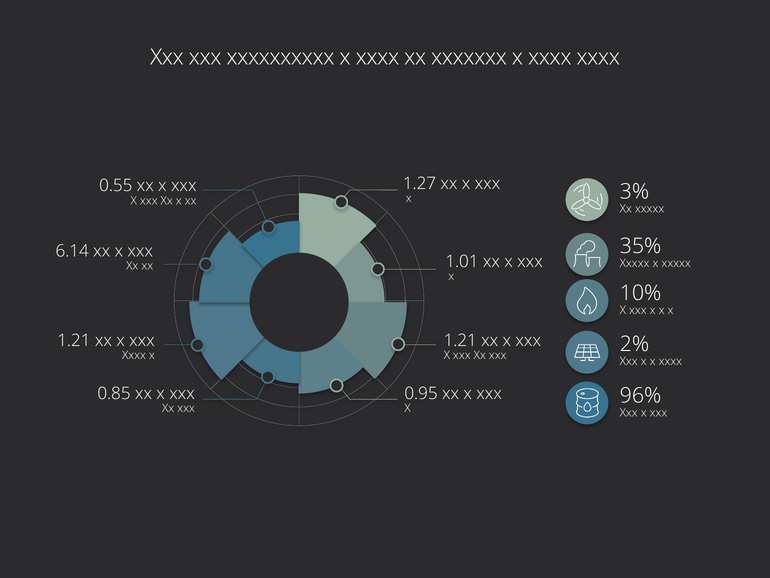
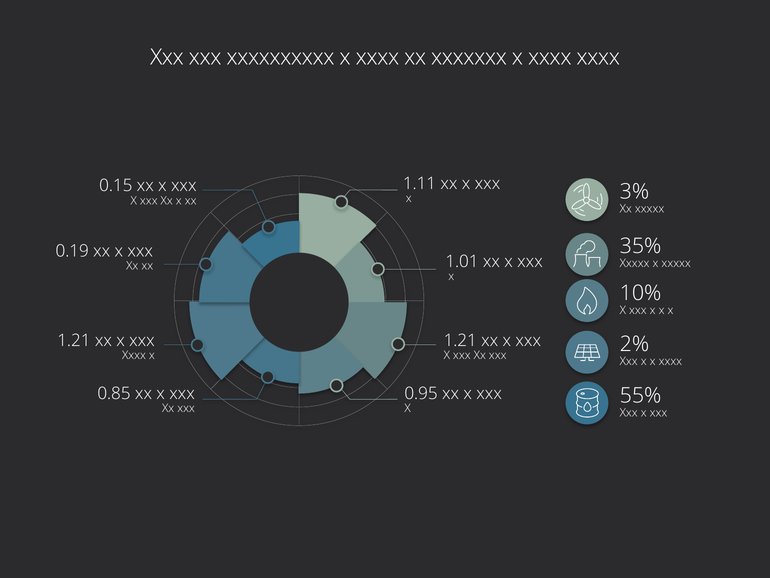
1.27: 1.27 -> 1.11
0.55: 0.55 -> 0.15
6.14: 6.14 -> 0.19
96%: 96% -> 55%
